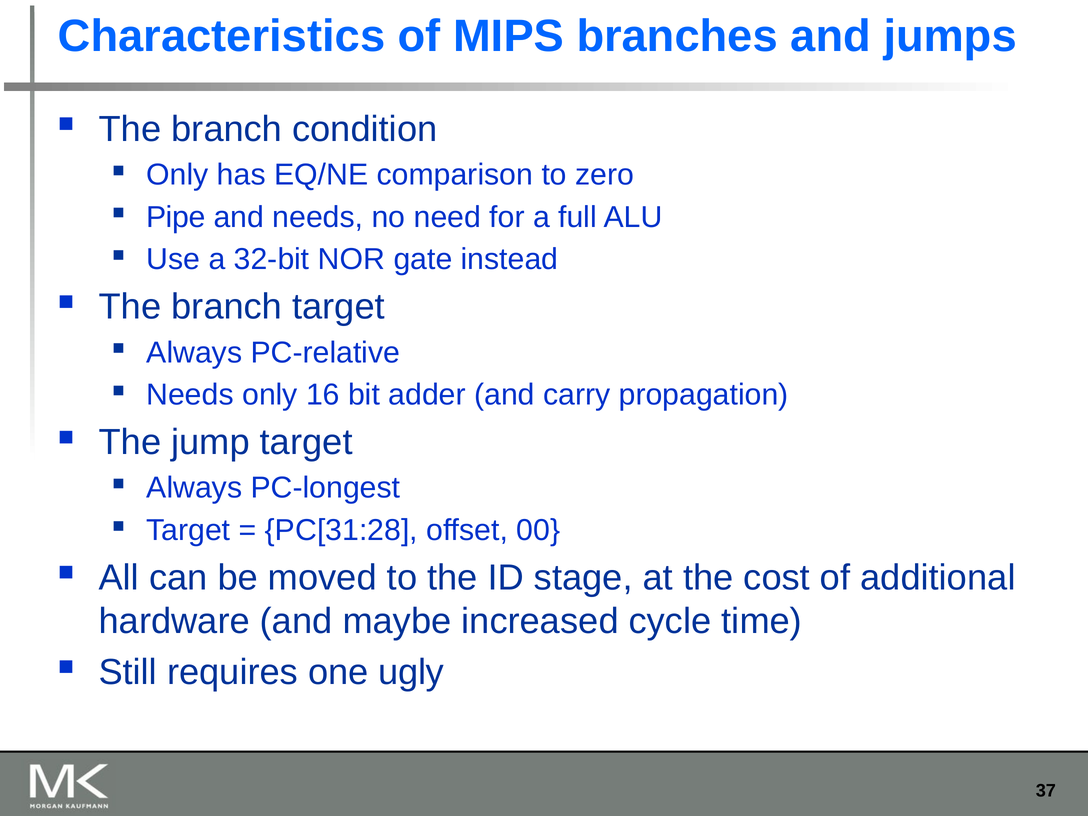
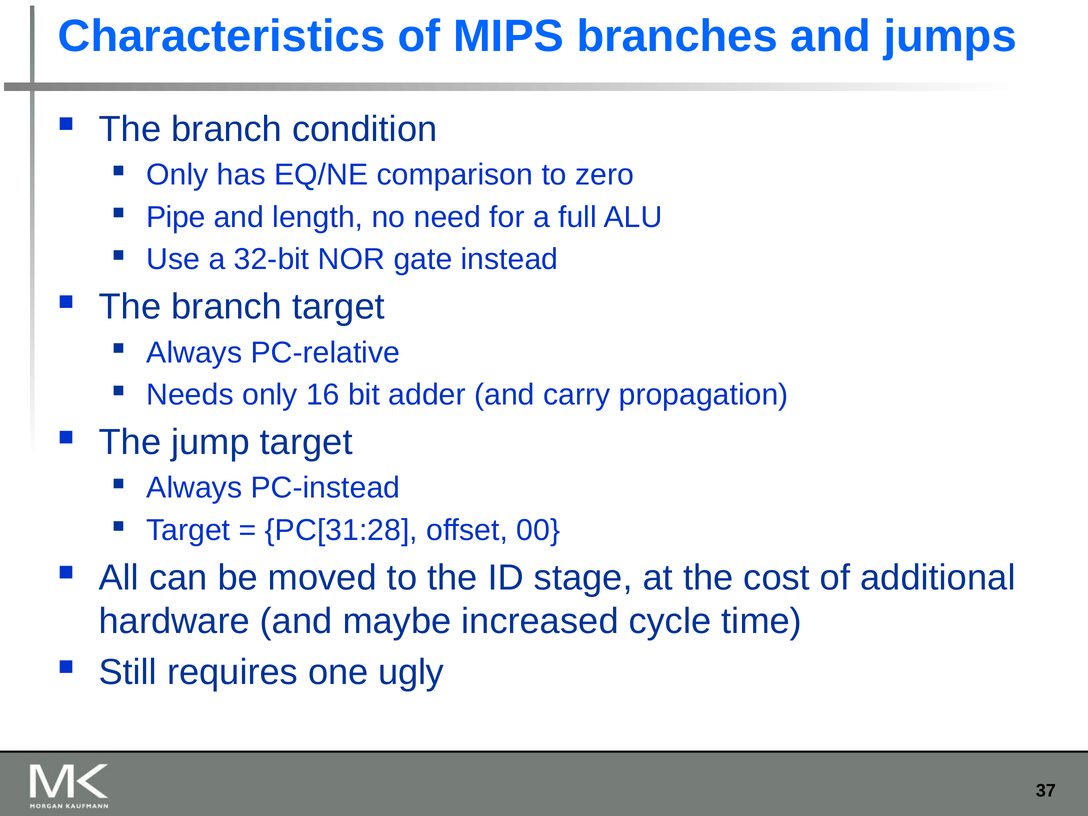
and needs: needs -> length
PC-longest: PC-longest -> PC-instead
